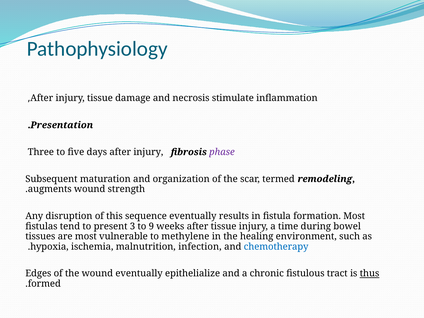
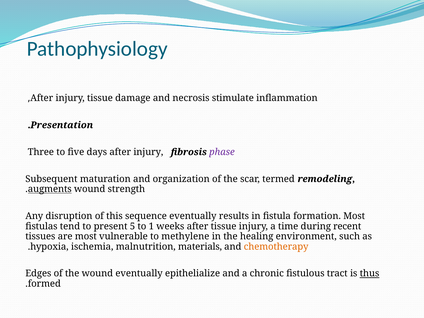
augments underline: none -> present
3: 3 -> 5
9: 9 -> 1
bowel: bowel -> recent
infection: infection -> materials
chemotherapy colour: blue -> orange
